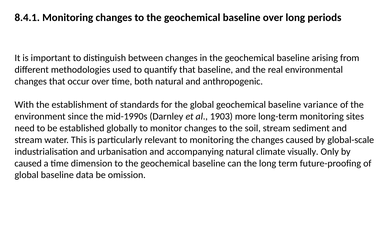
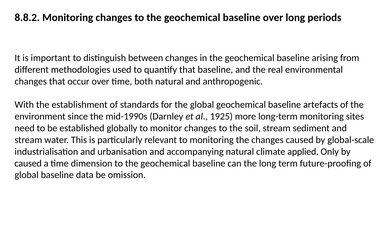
8.4.1: 8.4.1 -> 8.8.2
variance: variance -> artefacts
1903: 1903 -> 1925
visually: visually -> applied
